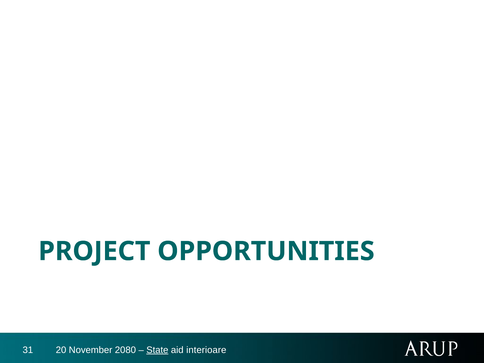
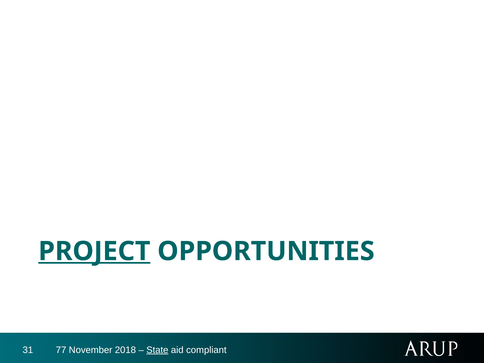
PROJECT underline: none -> present
20: 20 -> 77
2080: 2080 -> 2018
interioare: interioare -> compliant
